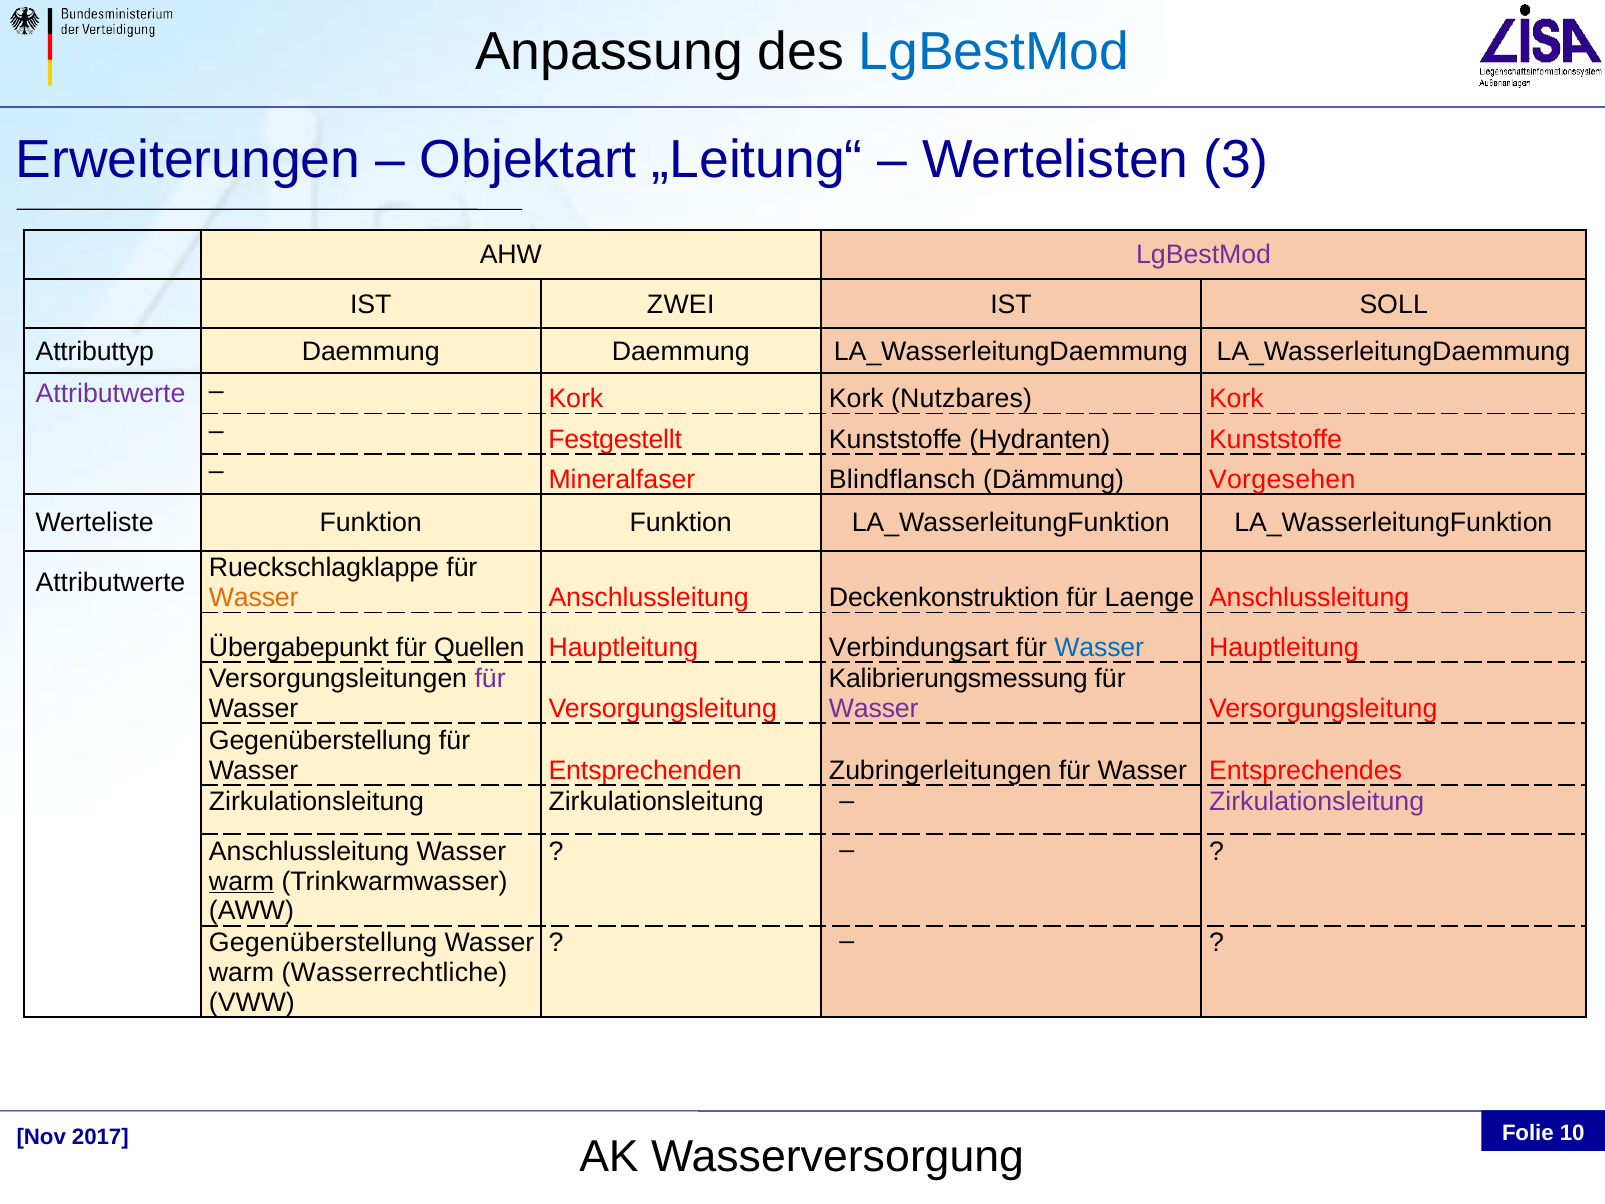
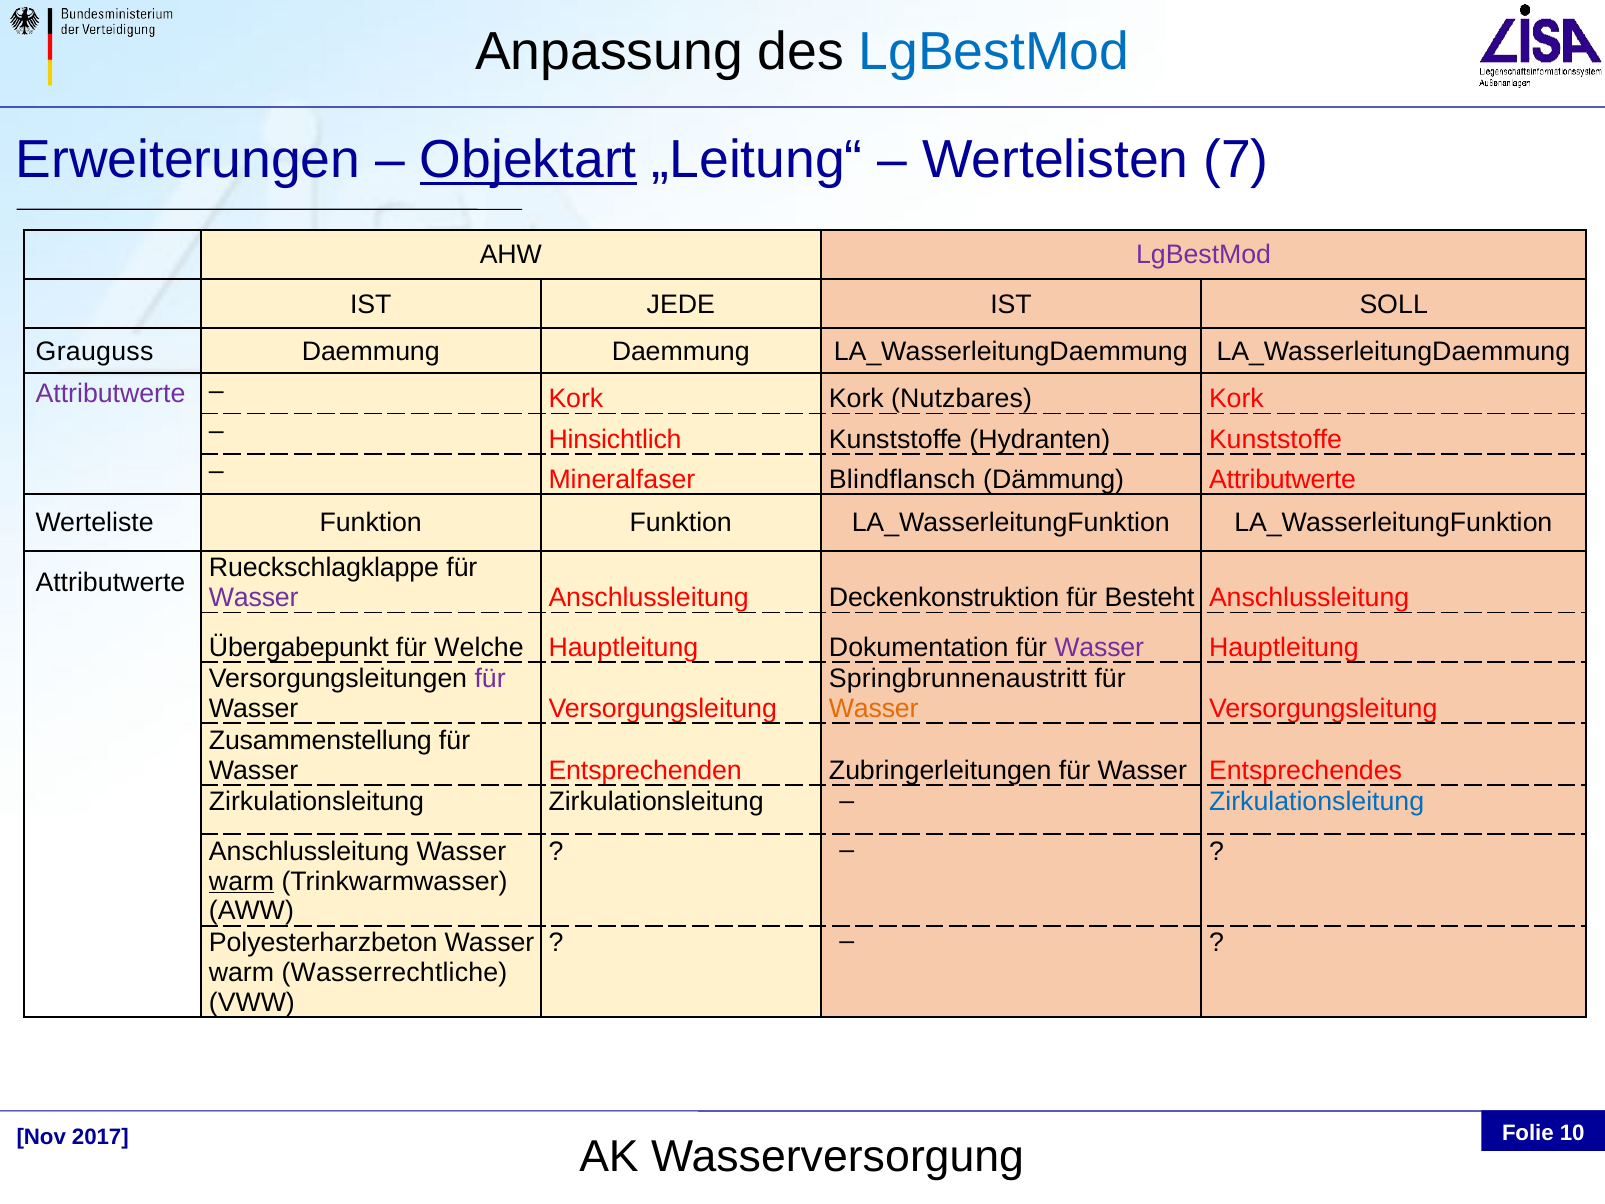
Objektart underline: none -> present
3: 3 -> 7
ZWEI: ZWEI -> JEDE
Attributtyp: Attributtyp -> Grauguss
Festgestellt: Festgestellt -> Hinsichtlich
Dämmung Vorgesehen: Vorgesehen -> Attributwerte
Wasser at (254, 598) colour: orange -> purple
Laenge: Laenge -> Besteht
Quellen: Quellen -> Welche
Verbindungsart: Verbindungsart -> Dokumentation
Wasser at (1099, 647) colour: blue -> purple
Kalibrierungsmessung: Kalibrierungsmessung -> Springbrunnenaustritt
Wasser at (874, 709) colour: purple -> orange
Gegenüberstellung at (320, 740): Gegenüberstellung -> Zusammenstellung
Zirkulationsleitung at (1317, 802) colour: purple -> blue
Gegenüberstellung at (323, 943): Gegenüberstellung -> Polyesterharzbeton
